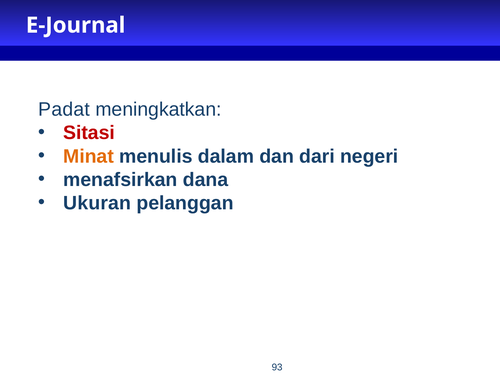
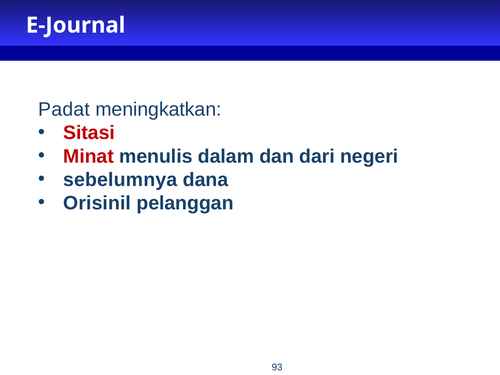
Minat colour: orange -> red
menafsirkan: menafsirkan -> sebelumnya
Ukuran: Ukuran -> Orisinil
